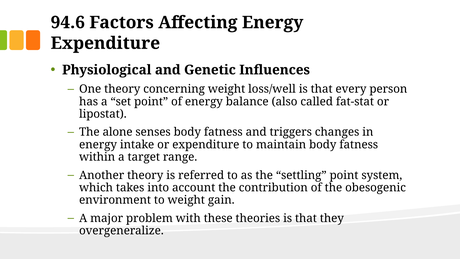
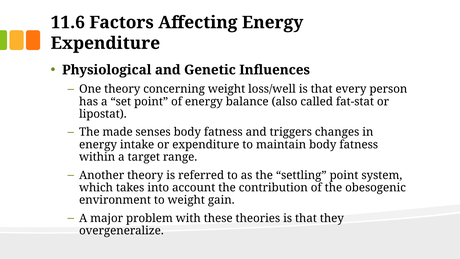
94.6: 94.6 -> 11.6
alone: alone -> made
